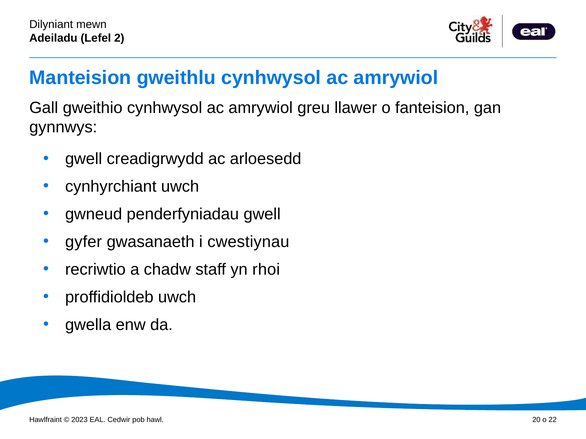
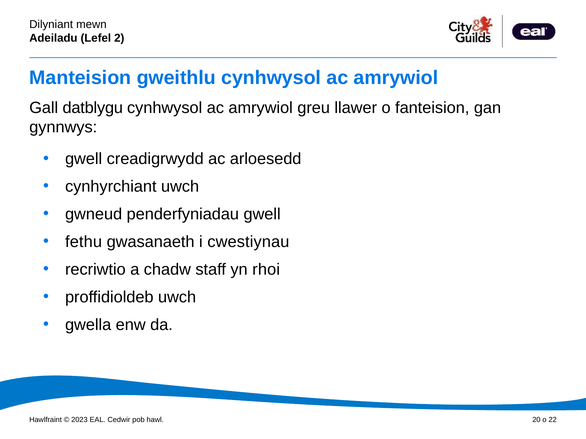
gweithio: gweithio -> datblygu
gyfer: gyfer -> fethu
